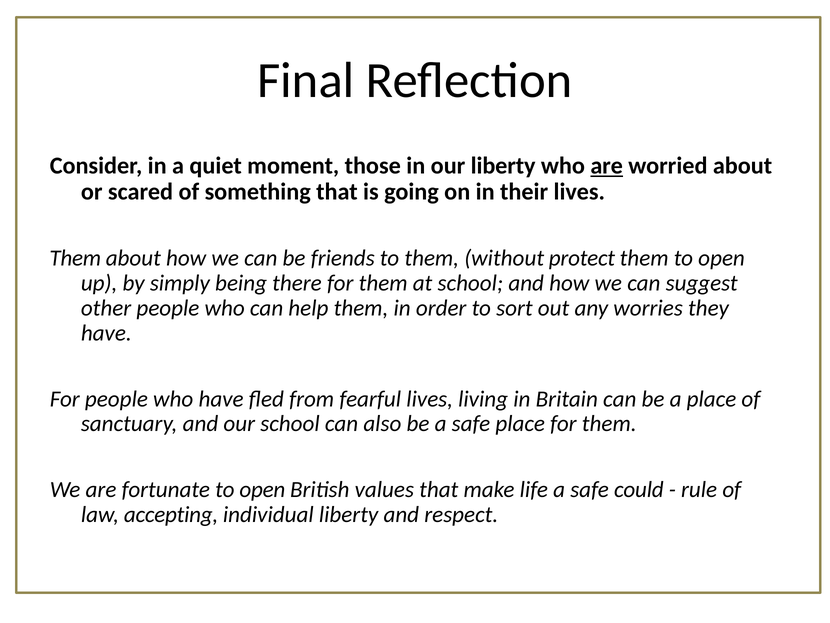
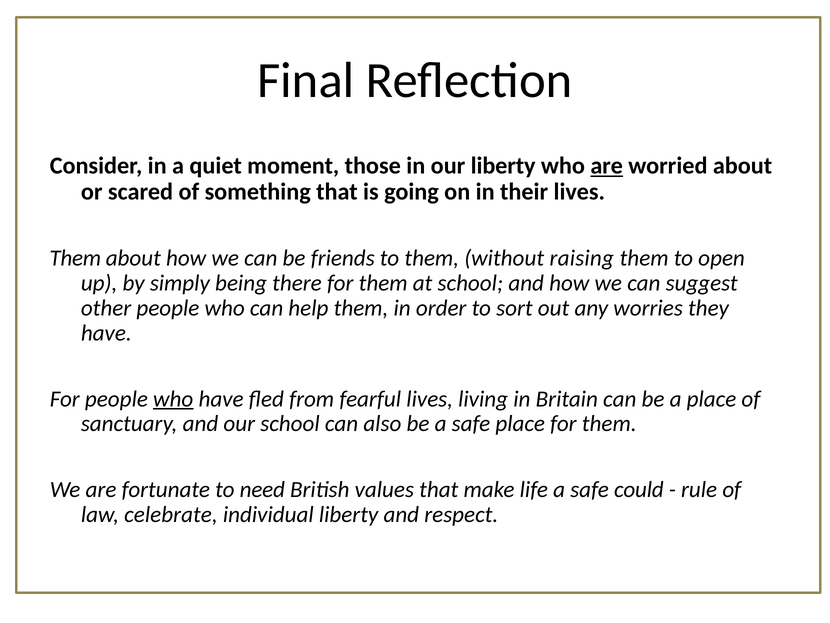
protect: protect -> raising
who at (173, 399) underline: none -> present
fortunate to open: open -> need
accepting: accepting -> celebrate
